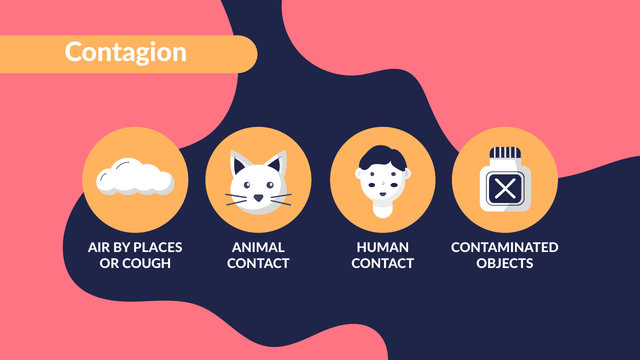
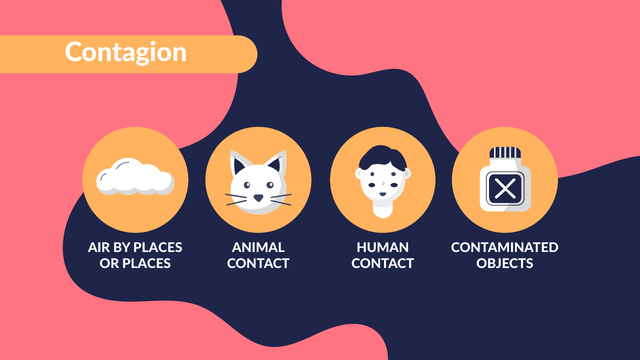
OR COUGH: COUGH -> PLACES
